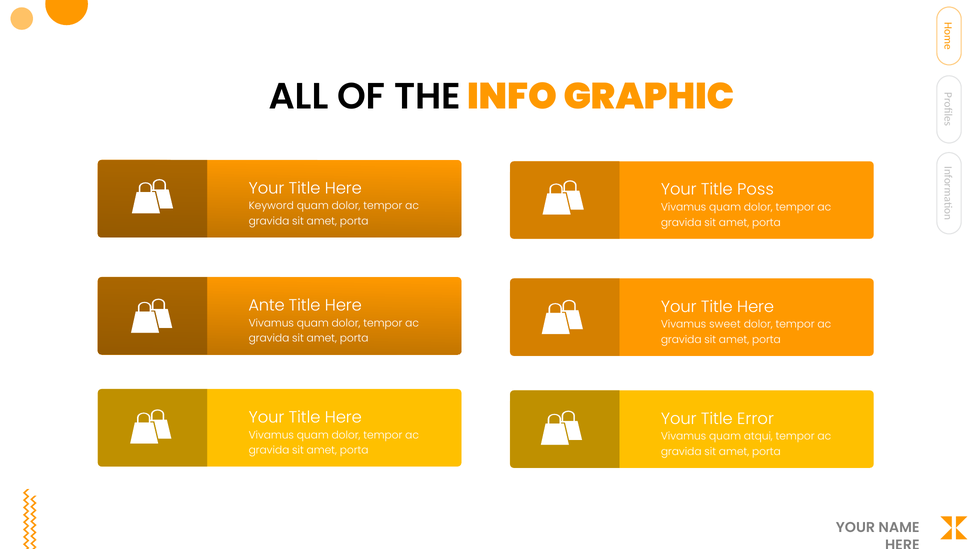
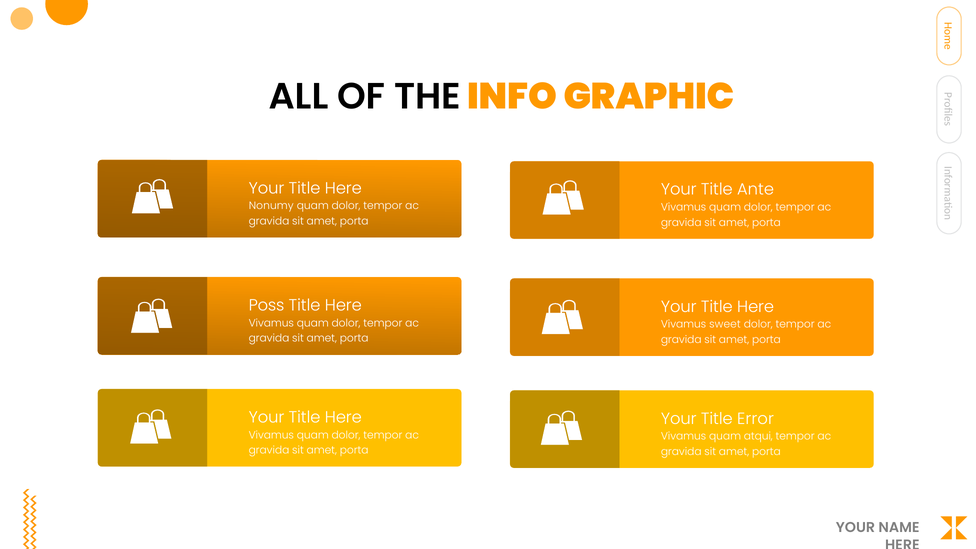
Poss: Poss -> Ante
Keyword: Keyword -> Nonumy
Ante: Ante -> Poss
